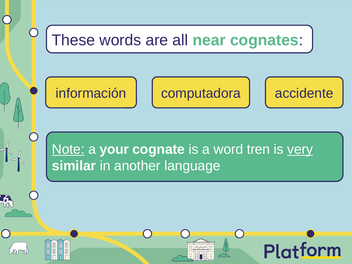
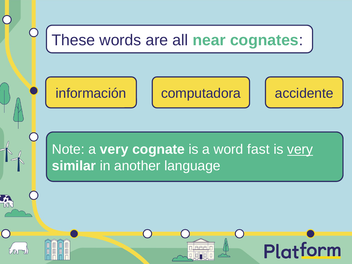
Note underline: present -> none
a your: your -> very
tren: tren -> fast
